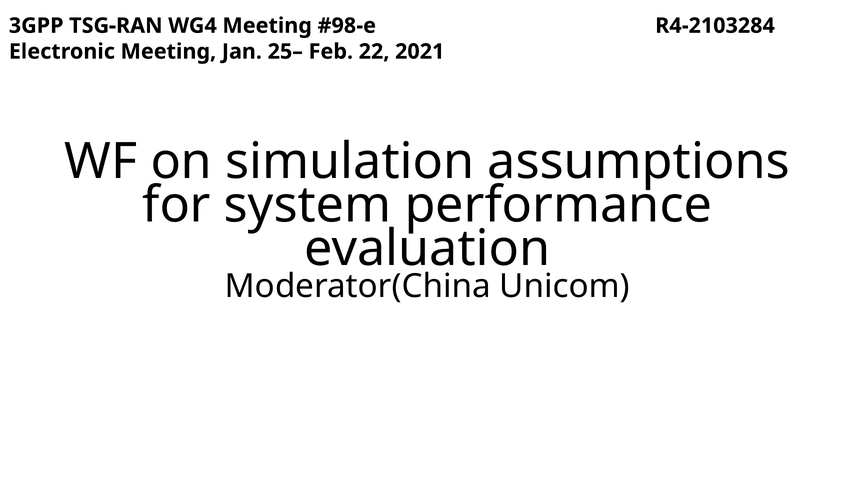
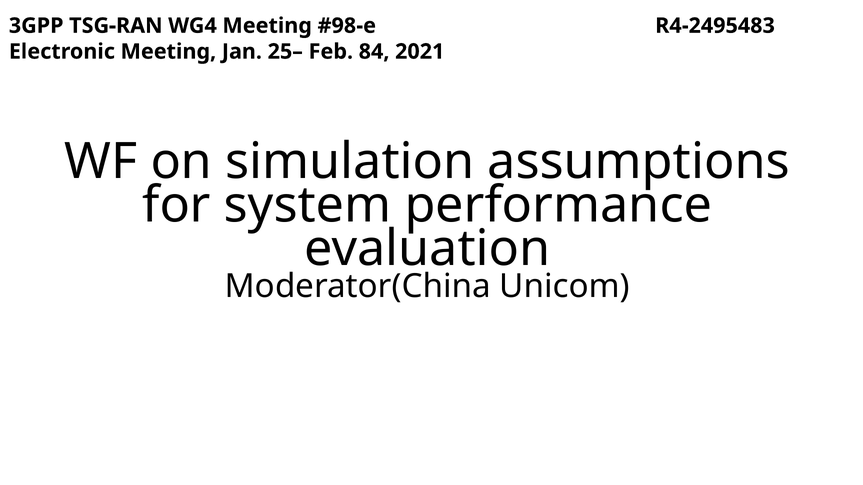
R4-2103284: R4-2103284 -> R4-2495483
22: 22 -> 84
